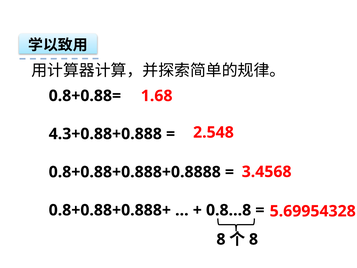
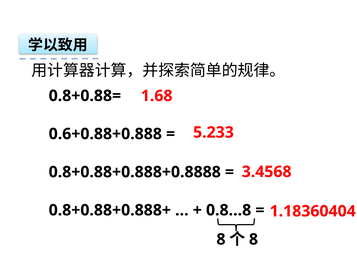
2.548: 2.548 -> 5.233
4.3+0.88+0.888: 4.3+0.88+0.888 -> 0.6+0.88+0.888
5.69954328: 5.69954328 -> 1.18360404
